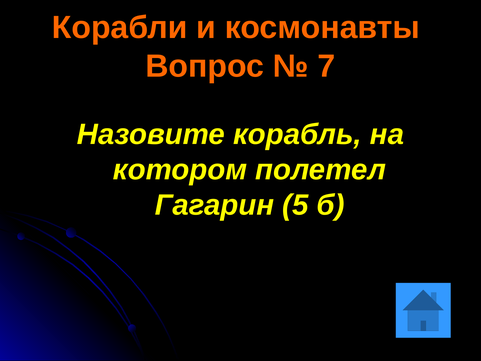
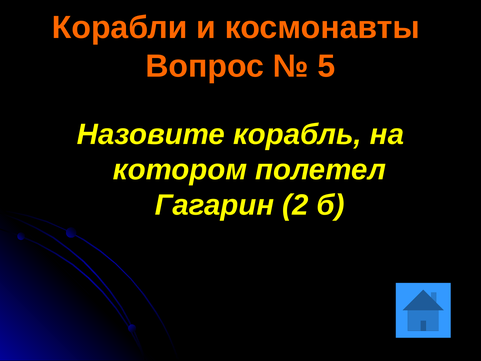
7: 7 -> 5
5: 5 -> 2
